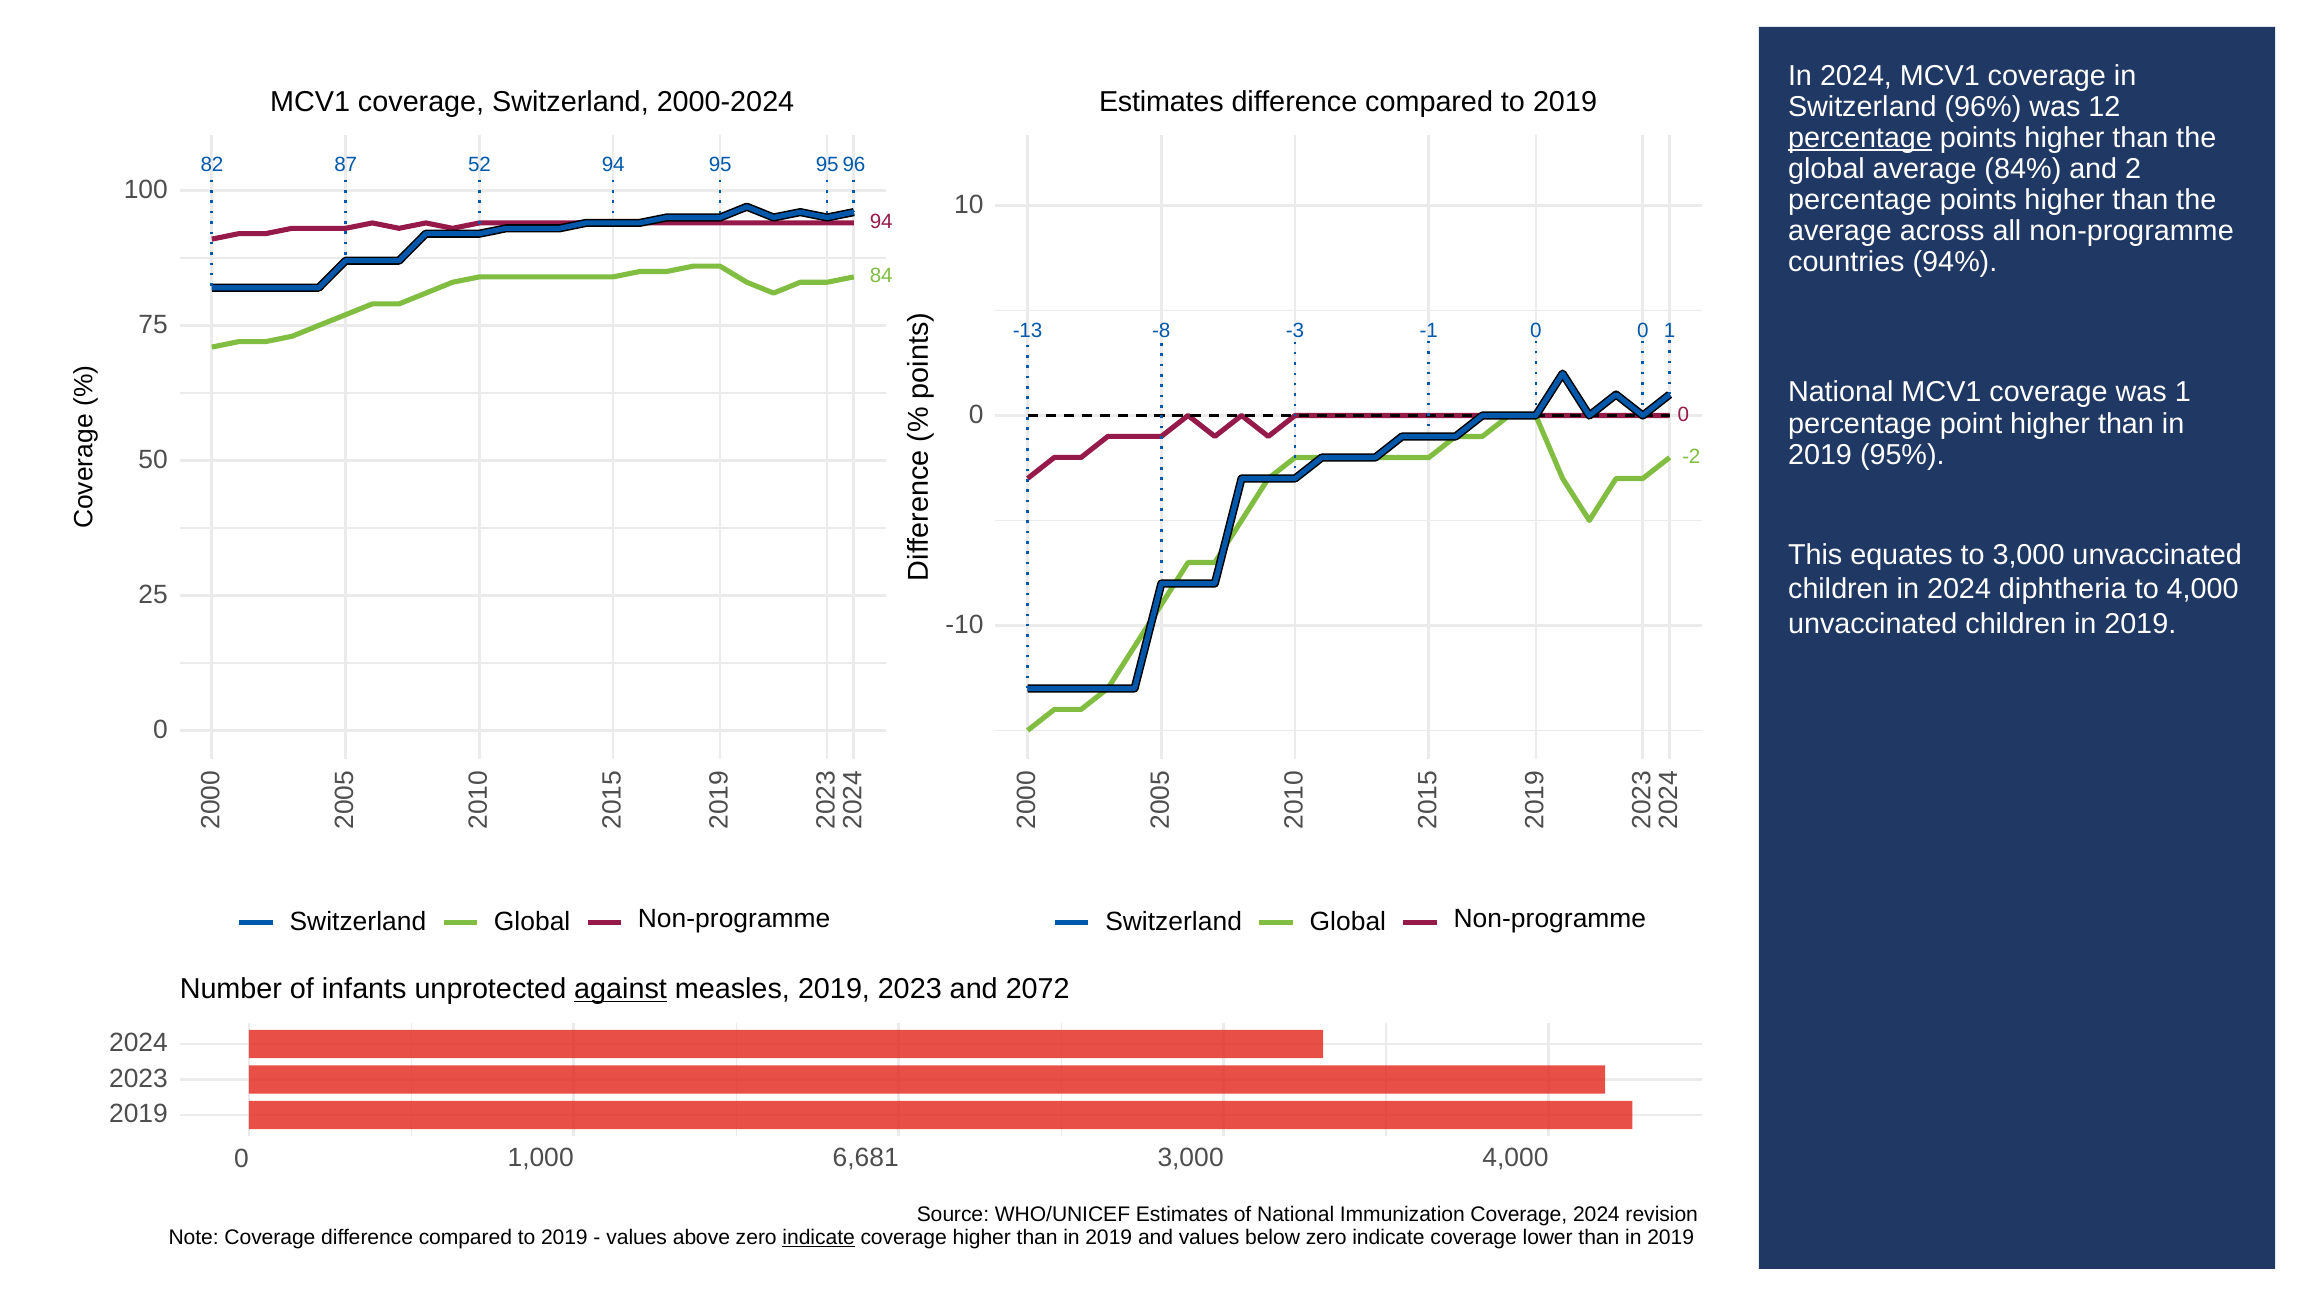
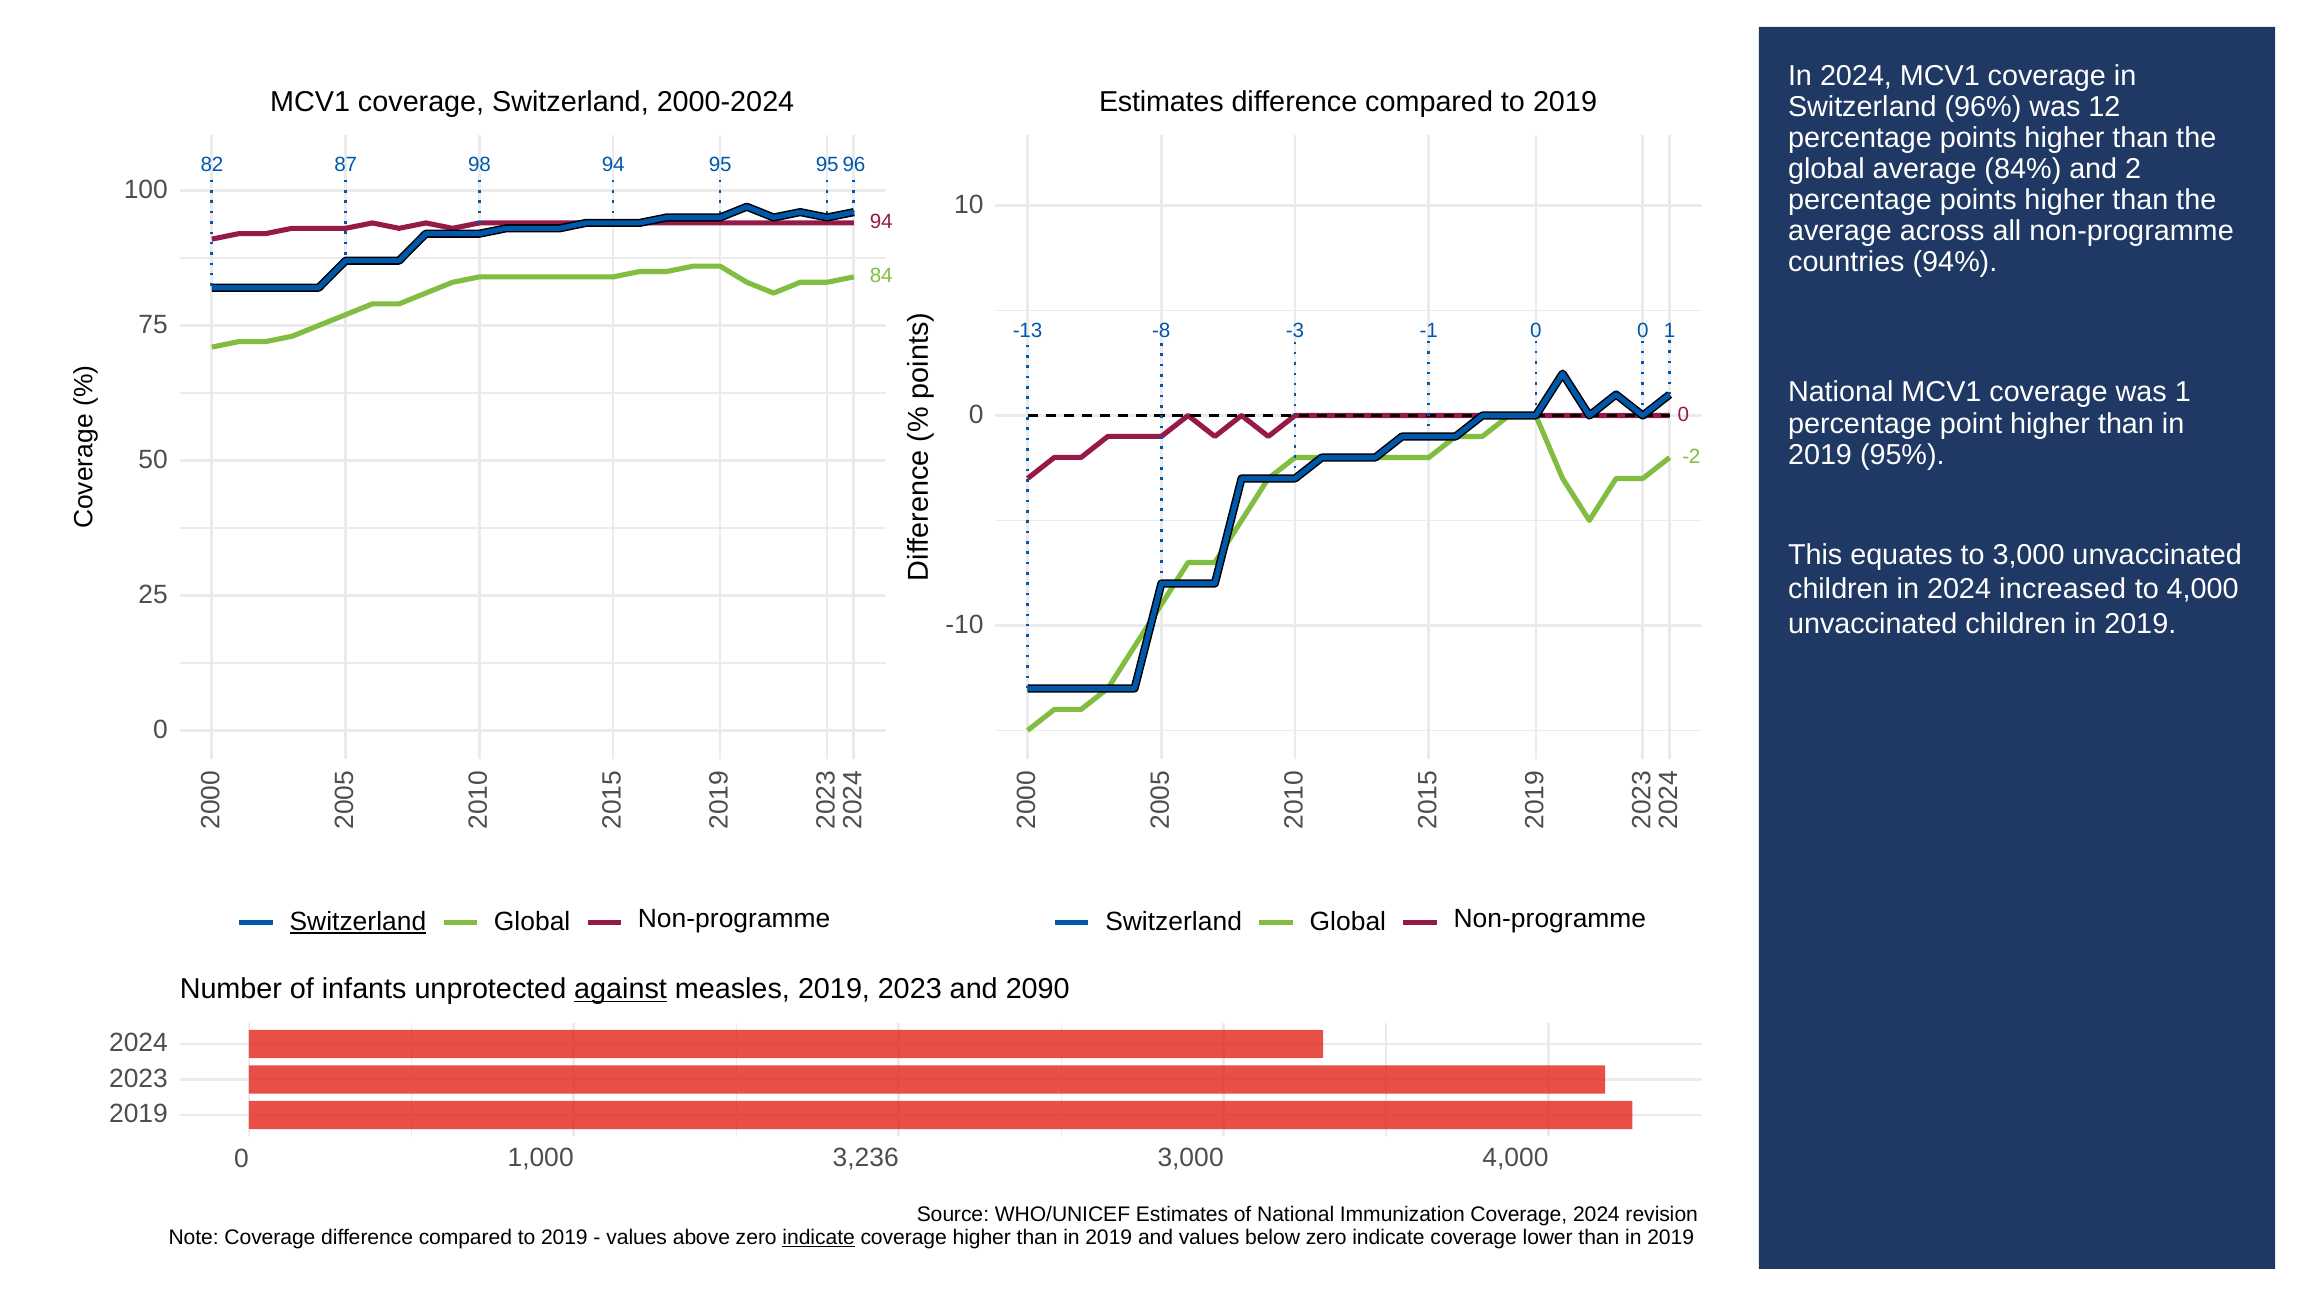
percentage at (1860, 138) underline: present -> none
52: 52 -> 98
diphtheria: diphtheria -> increased
Switzerland at (358, 922) underline: none -> present
2072: 2072 -> 2090
6,681: 6,681 -> 3,236
